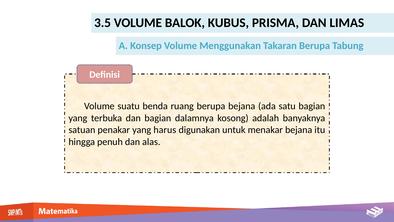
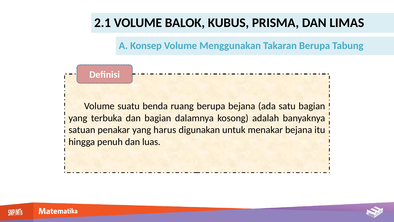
3.5: 3.5 -> 2.1
alas: alas -> luas
